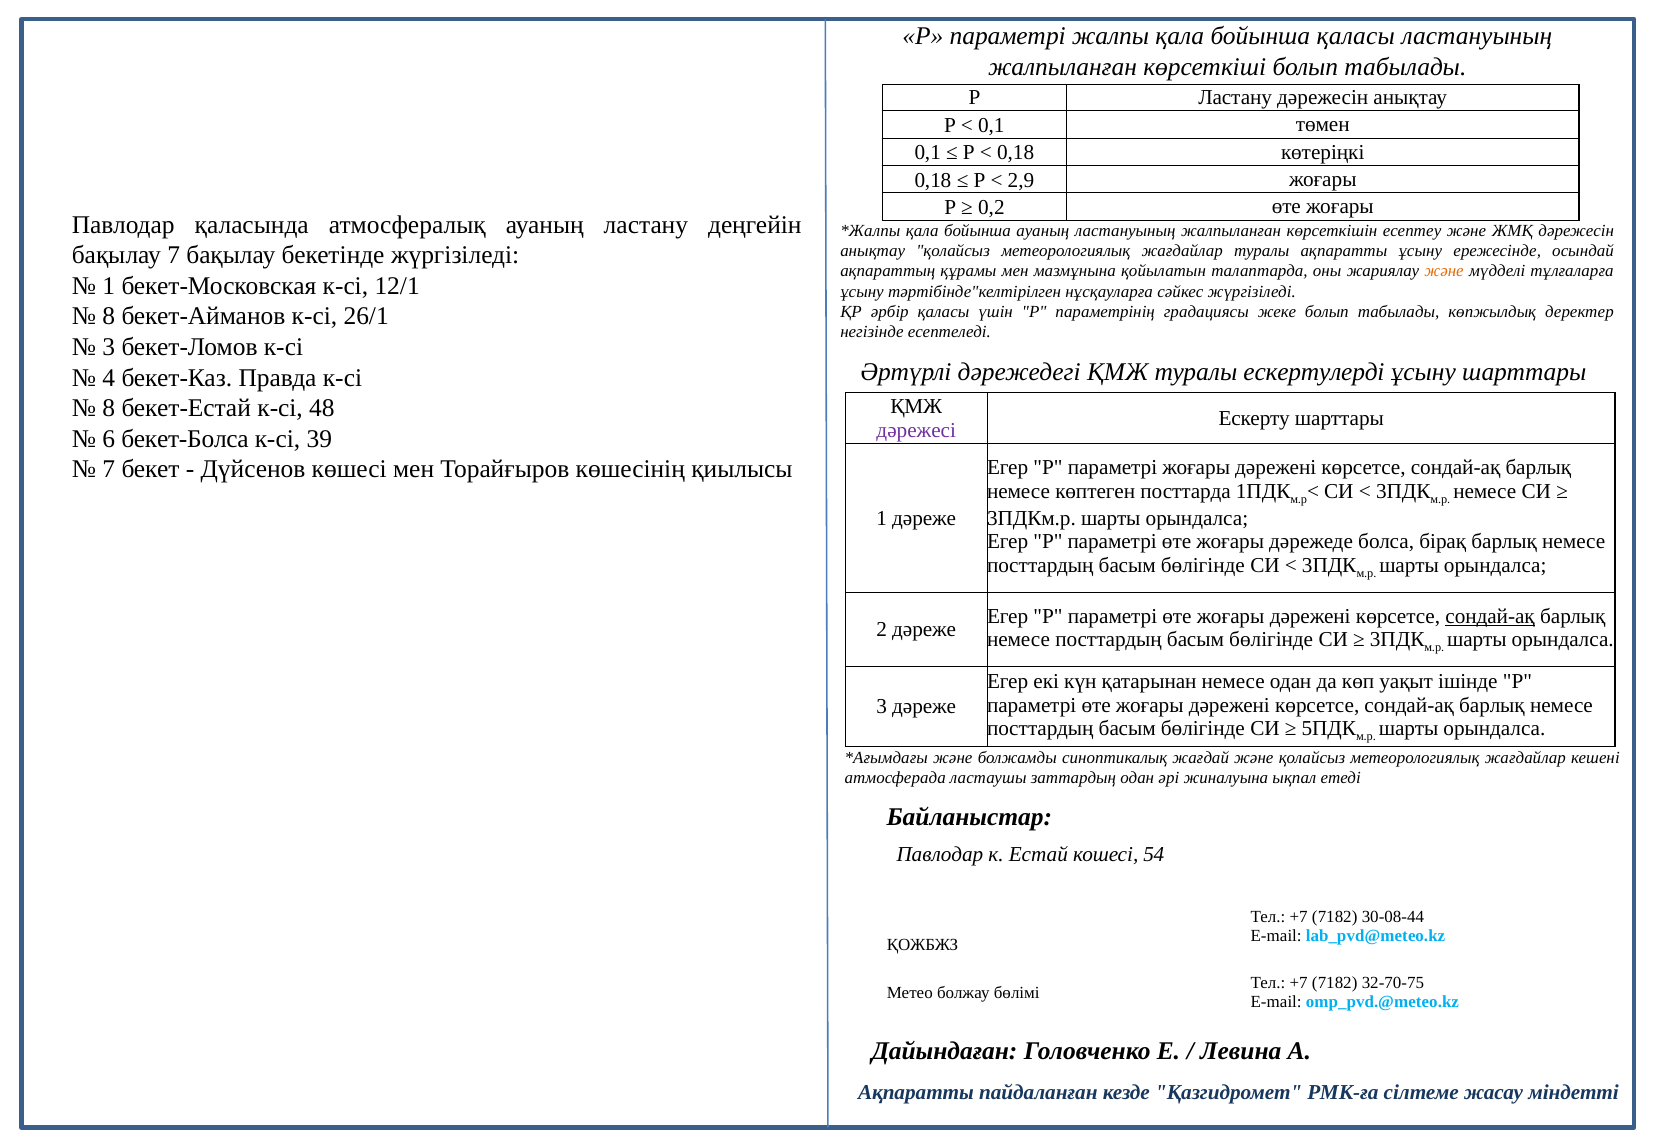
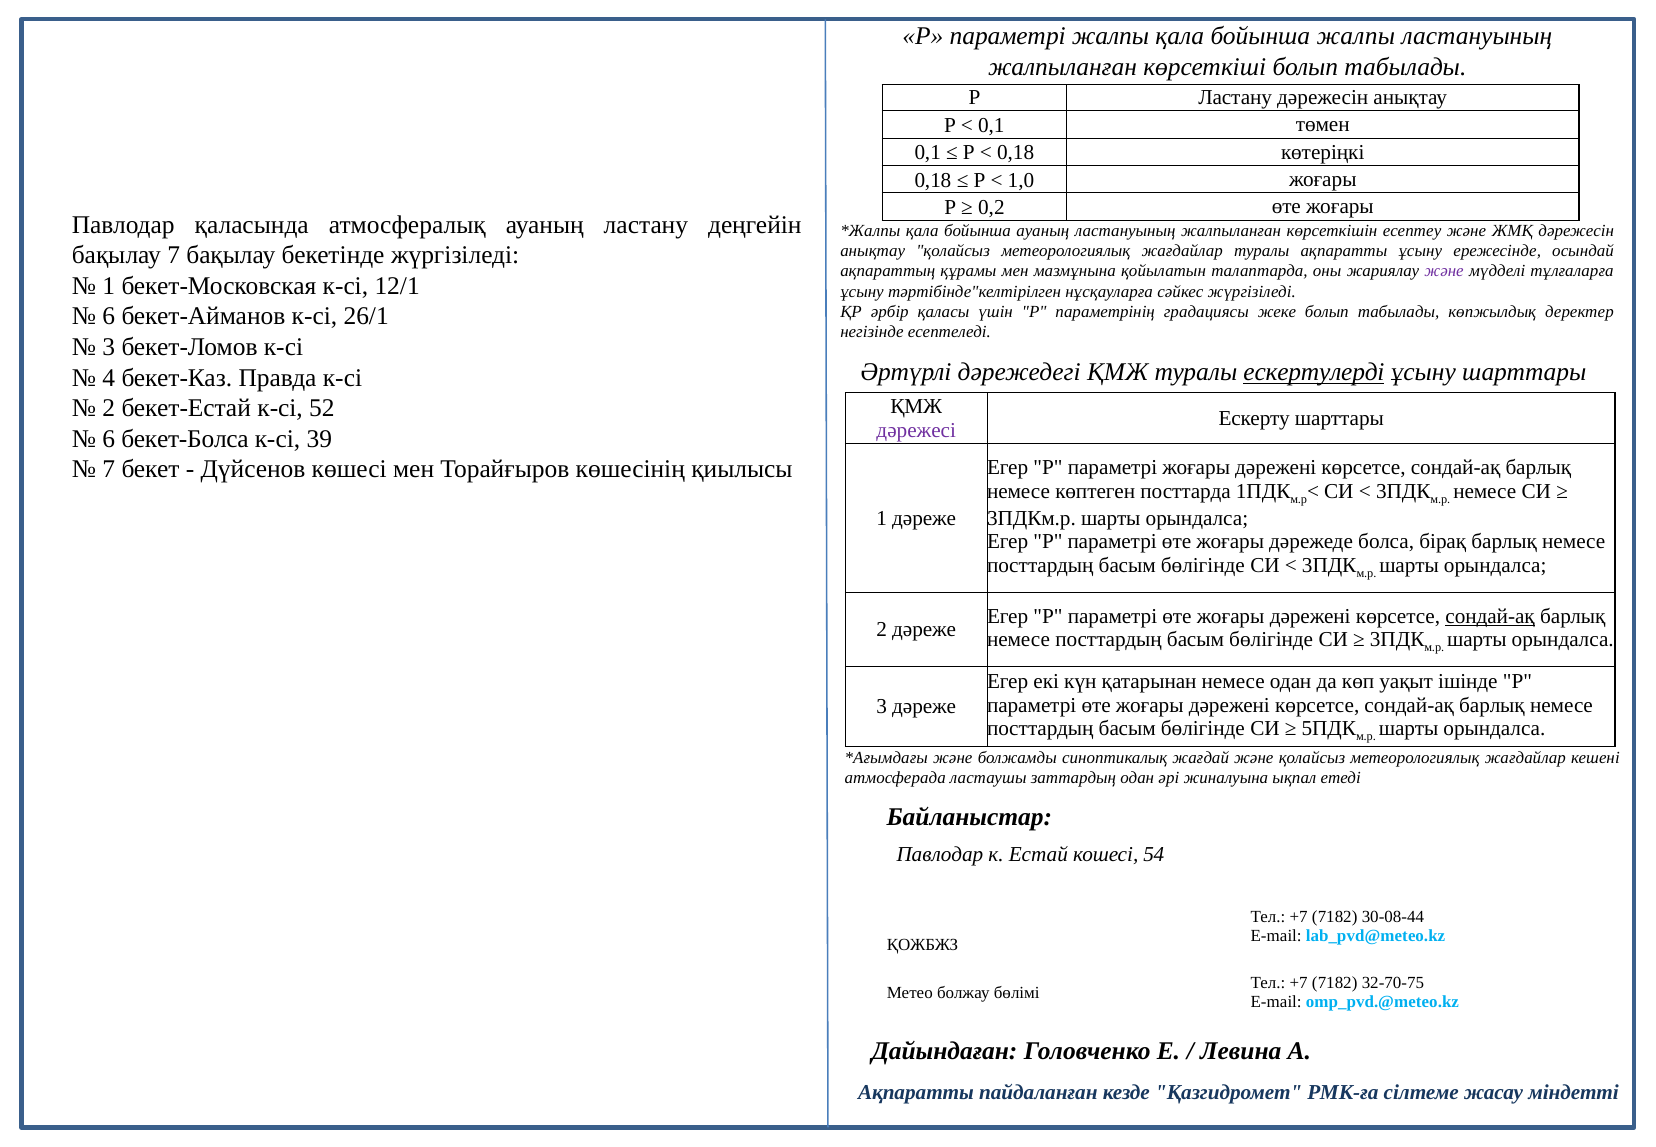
бойынша қаласы: қаласы -> жалпы
2,9: 2,9 -> 1,0
және at (1444, 271) colour: orange -> purple
8 at (109, 316): 8 -> 6
ескертулерді underline: none -> present
8 at (109, 408): 8 -> 2
48: 48 -> 52
